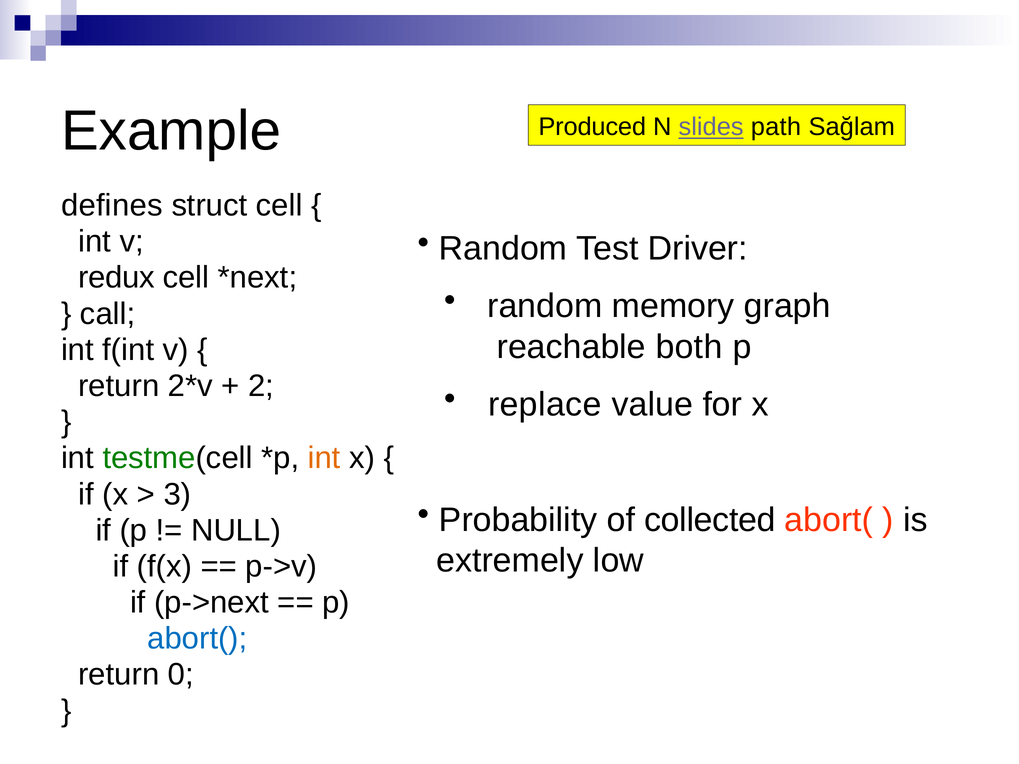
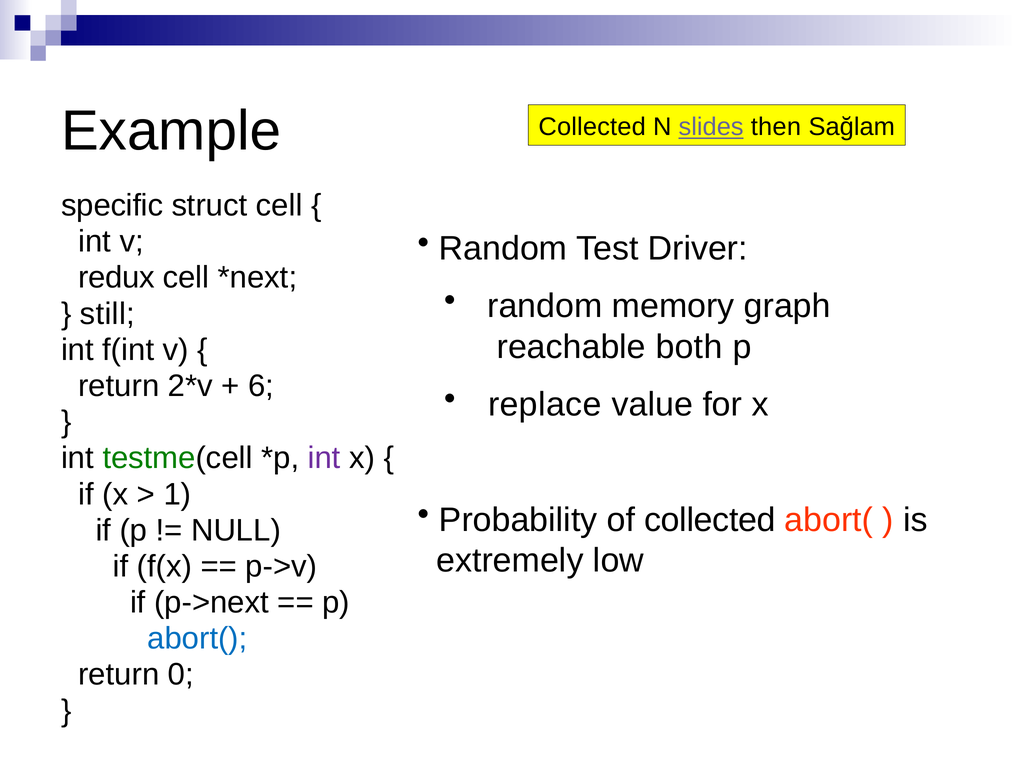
Produced at (592, 127): Produced -> Collected
path: path -> then
defines: defines -> specific
call: call -> still
2: 2 -> 6
int at (324, 458) colour: orange -> purple
3: 3 -> 1
